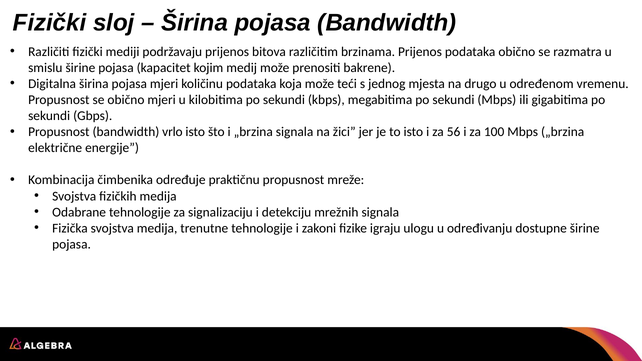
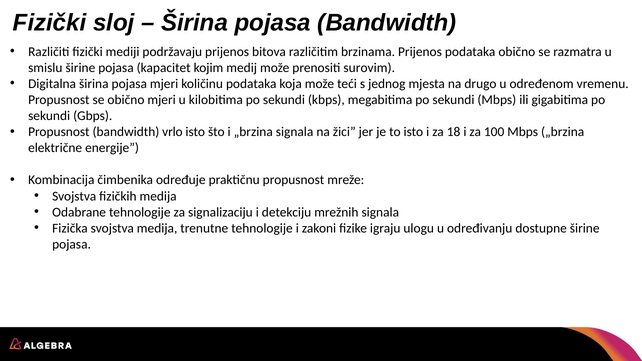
bakrene: bakrene -> surovim
56: 56 -> 18
